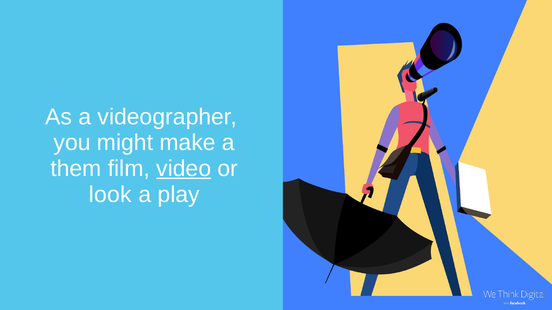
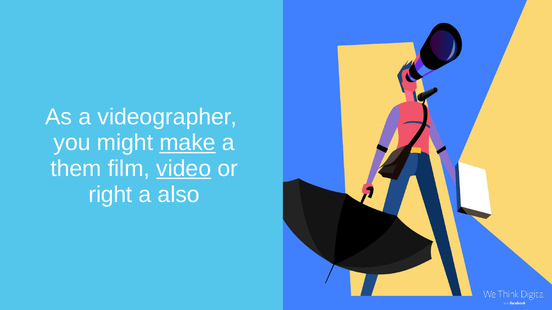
make underline: none -> present
look: look -> right
play: play -> also
